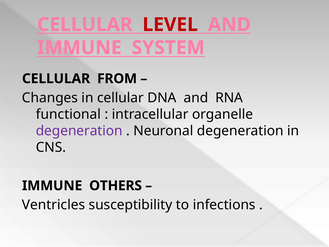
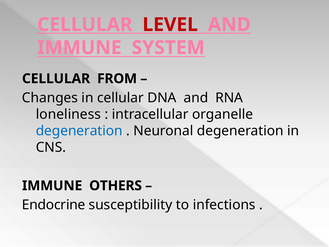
functional: functional -> loneliness
degeneration at (79, 131) colour: purple -> blue
Ventricles: Ventricles -> Endocrine
